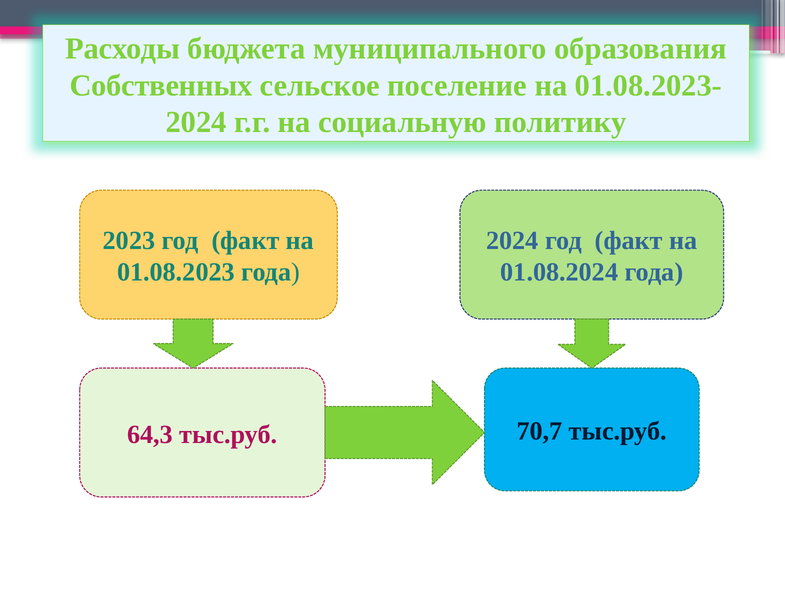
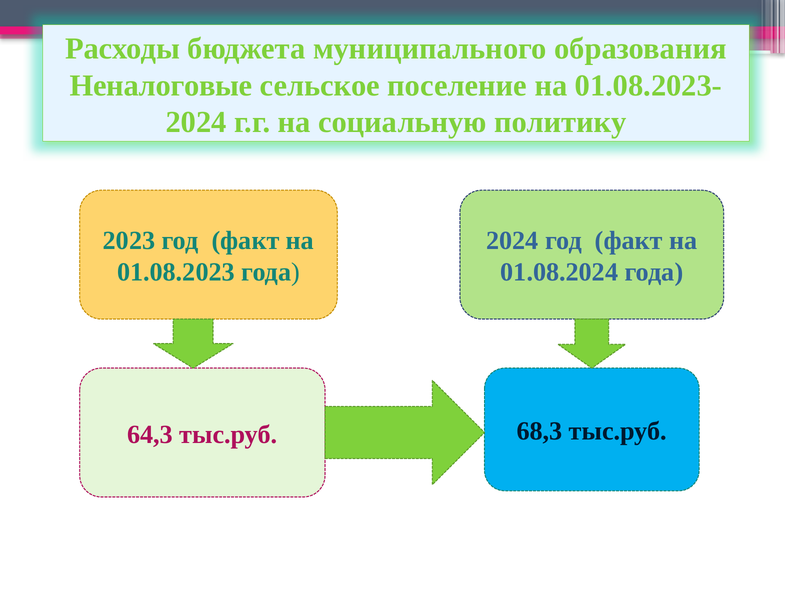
Собственных: Собственных -> Неналоговые
70,7: 70,7 -> 68,3
